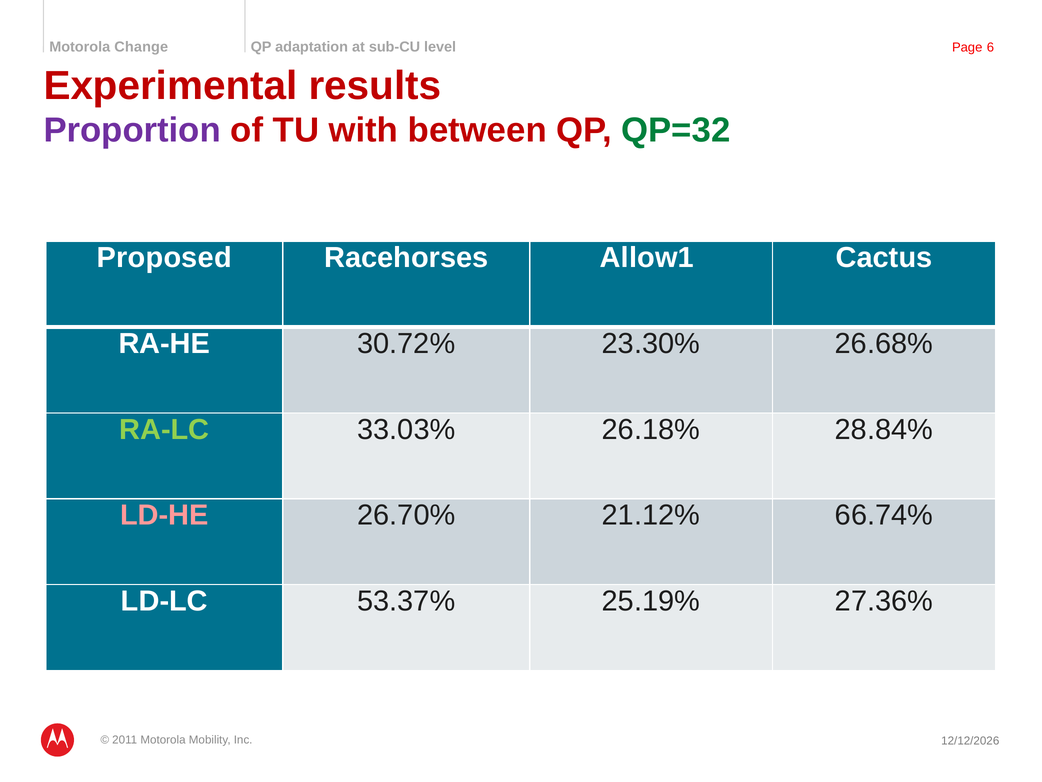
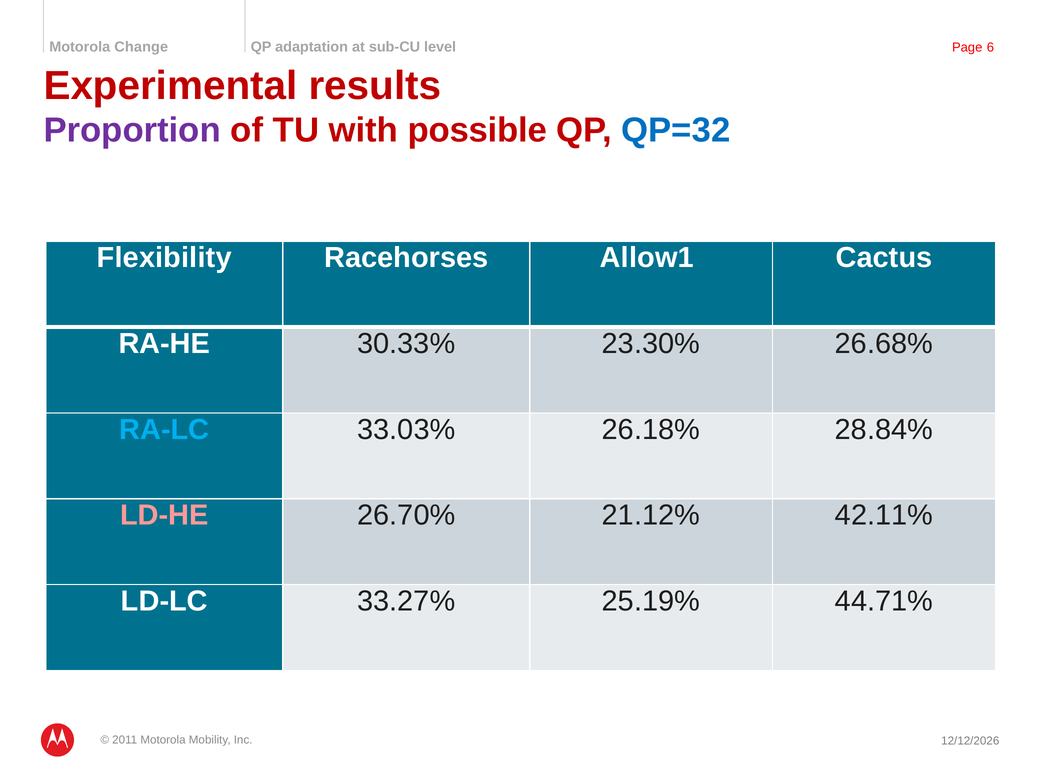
between: between -> possible
QP=32 colour: green -> blue
Proposed: Proposed -> Flexibility
30.72%: 30.72% -> 30.33%
RA-LC colour: light green -> light blue
66.74%: 66.74% -> 42.11%
53.37%: 53.37% -> 33.27%
27.36%: 27.36% -> 44.71%
